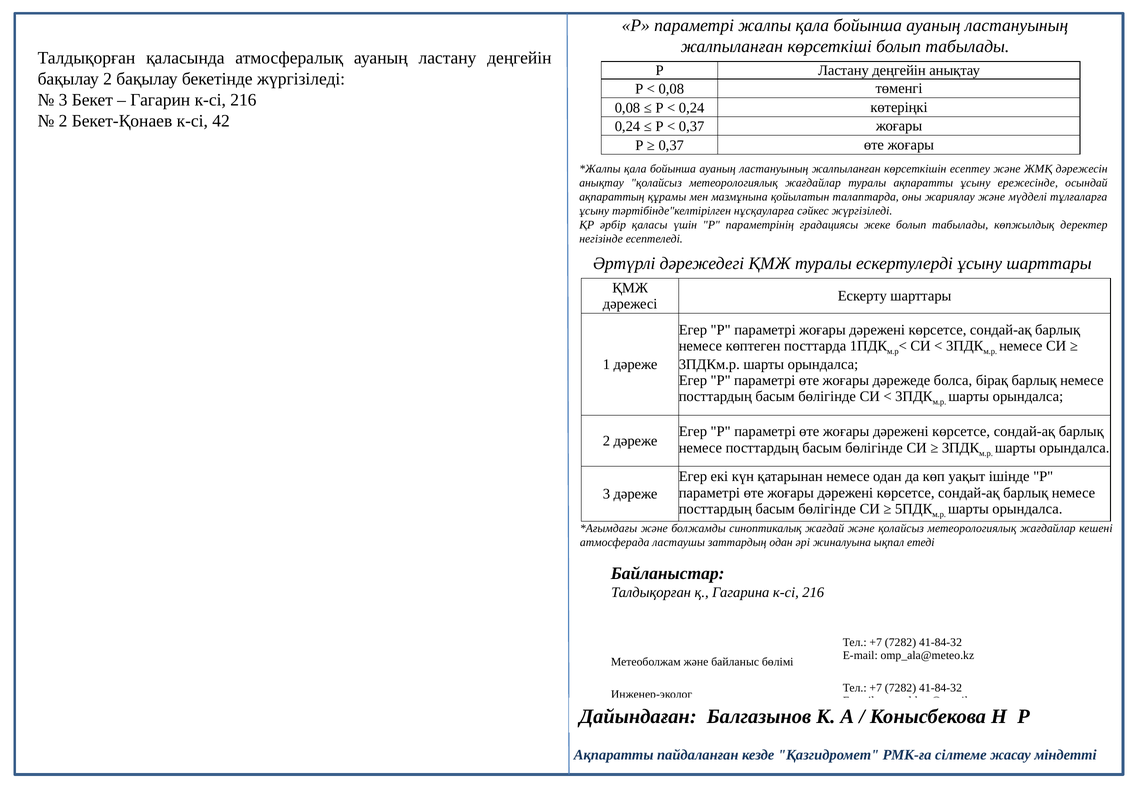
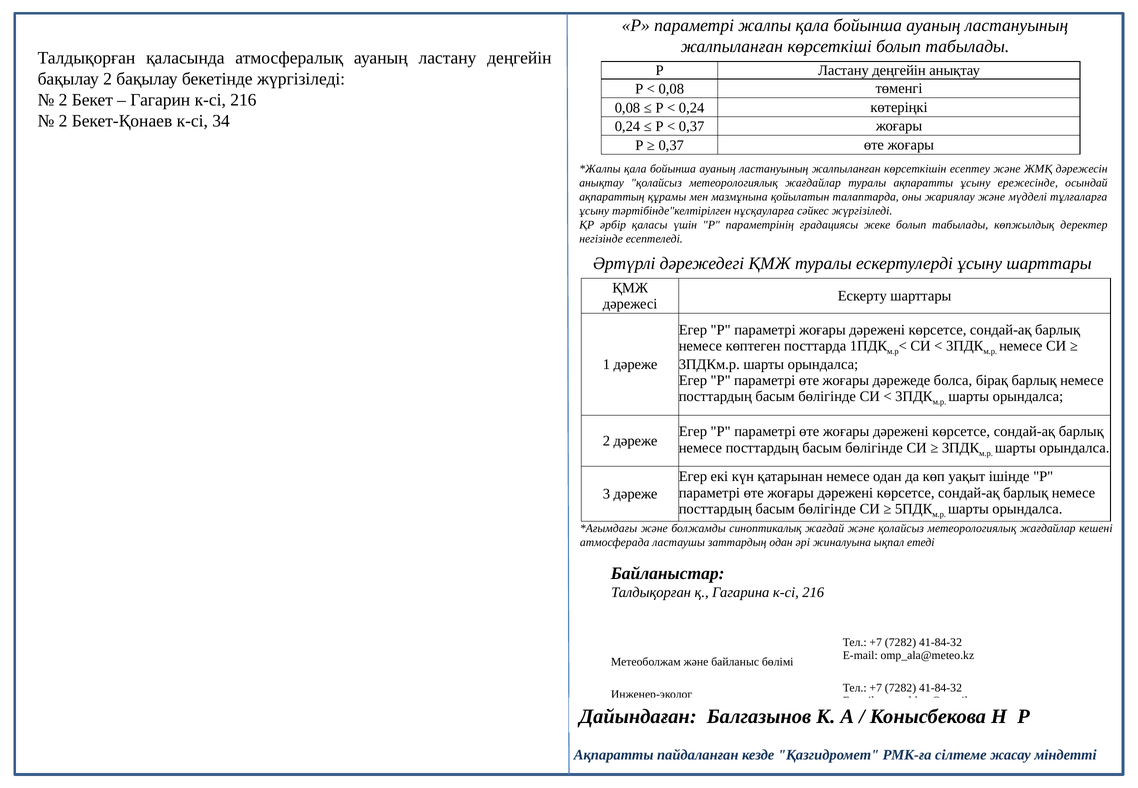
3 at (63, 100): 3 -> 2
42: 42 -> 34
